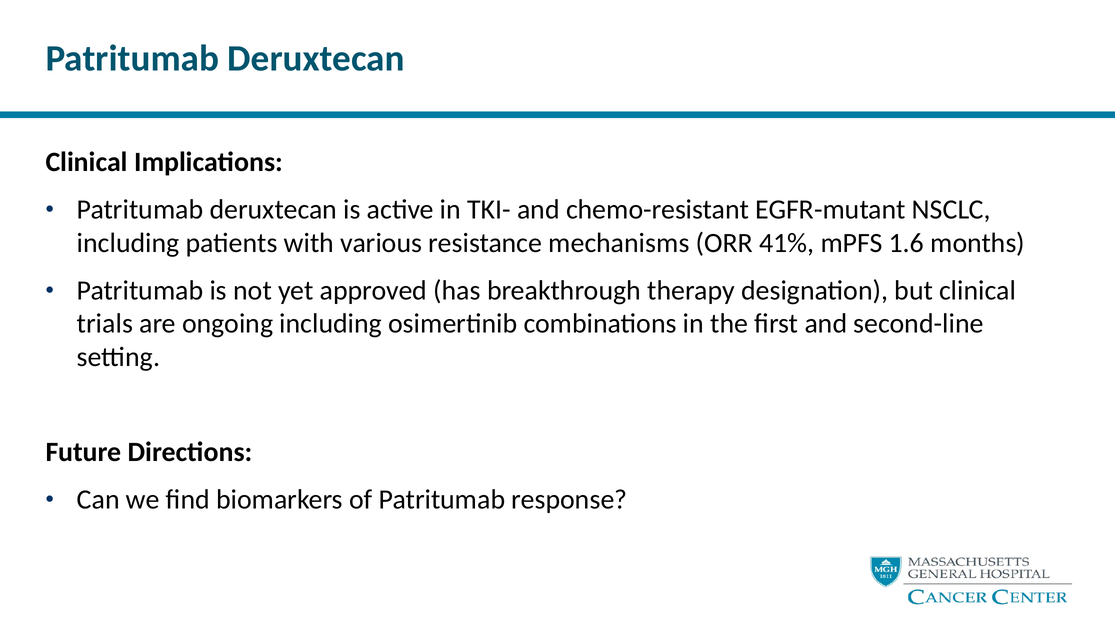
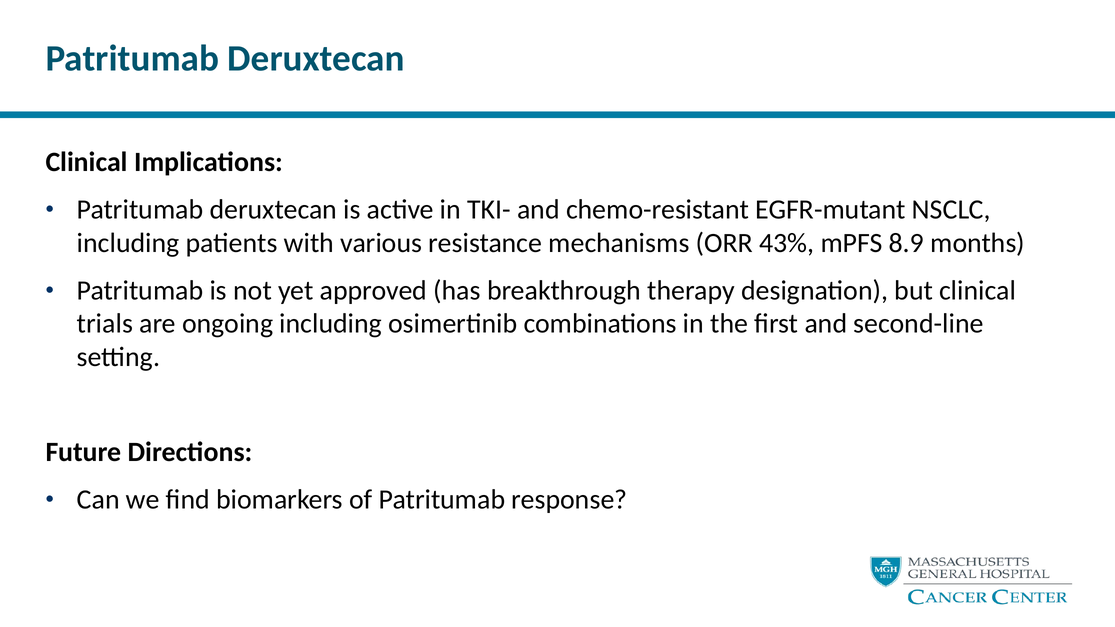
41%: 41% -> 43%
1.6: 1.6 -> 8.9
